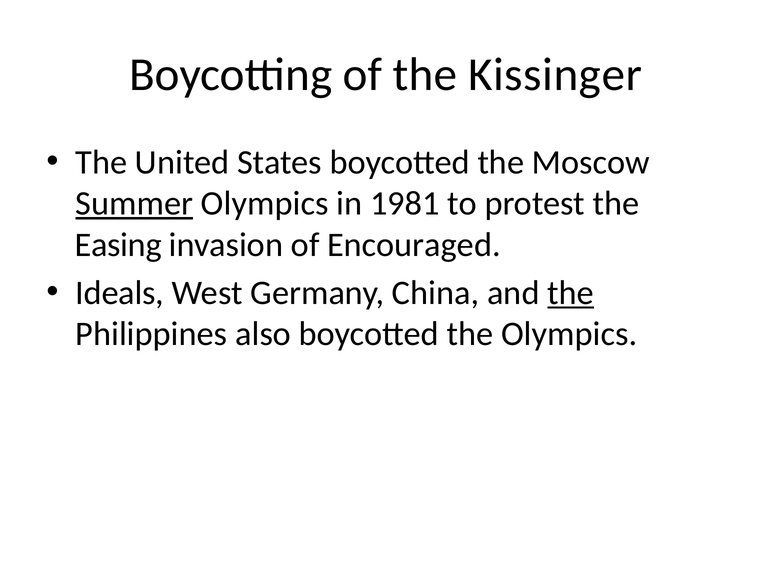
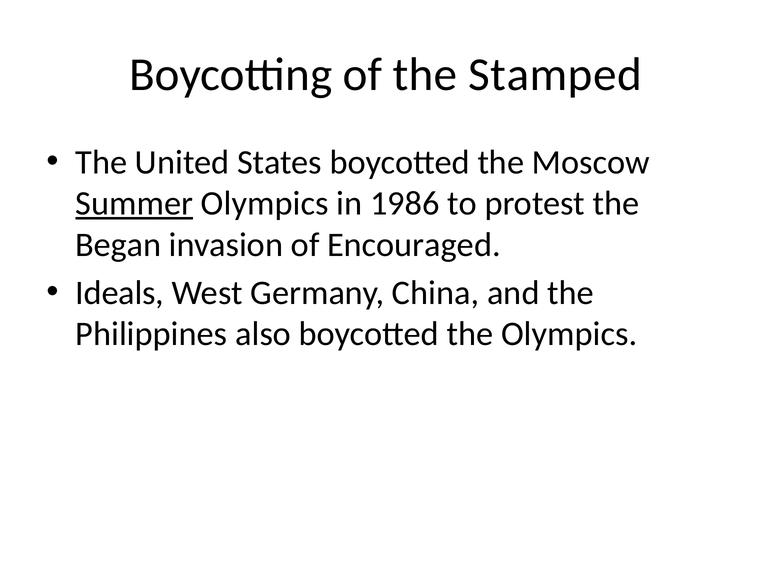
Kissinger: Kissinger -> Stamped
1981: 1981 -> 1986
Easing: Easing -> Began
the at (571, 293) underline: present -> none
